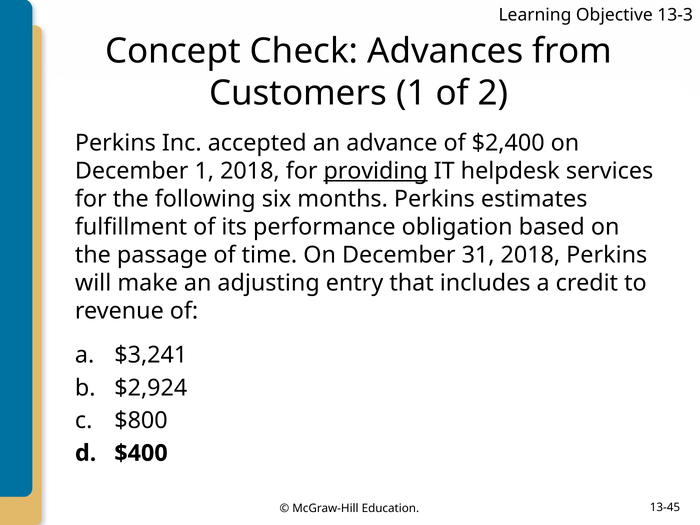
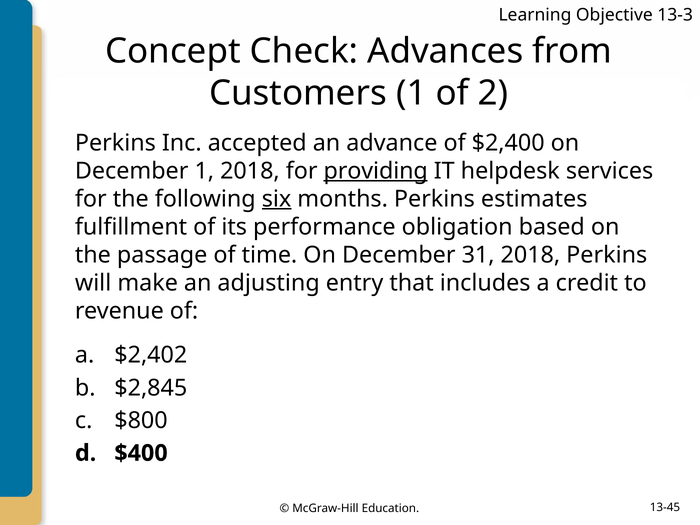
six underline: none -> present
$3,241: $3,241 -> $2,402
$2,924: $2,924 -> $2,845
